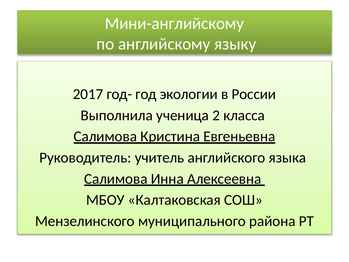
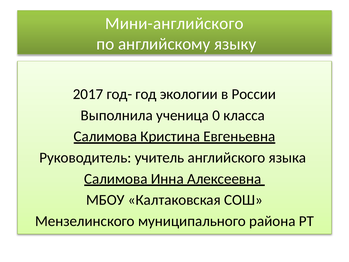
Мини-английскому: Мини-английскому -> Мини-английского
2: 2 -> 0
